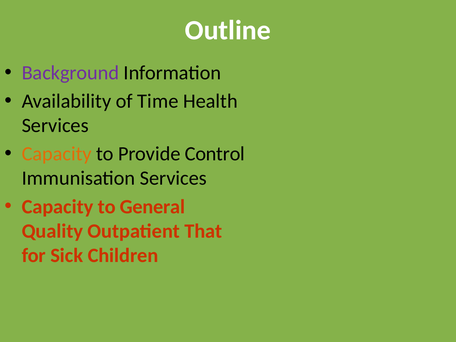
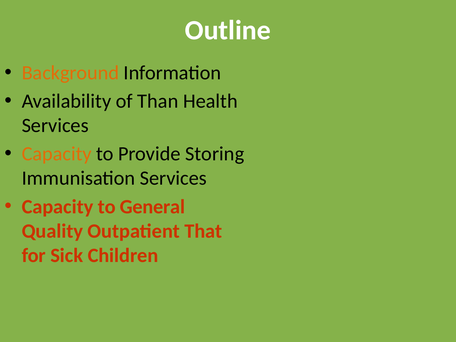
Background colour: purple -> orange
Time: Time -> Than
Control: Control -> Storing
